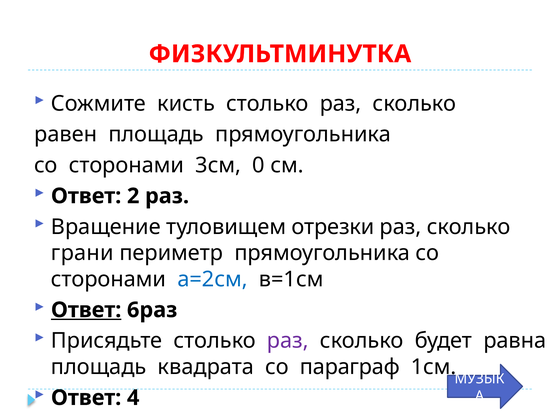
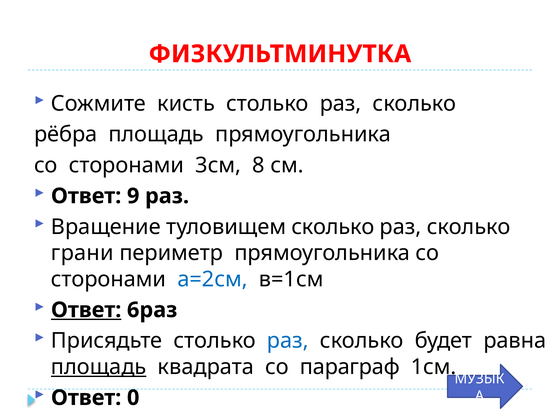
равен: равен -> рёбра
0: 0 -> 8
2: 2 -> 9
туловищем отрезки: отрезки -> сколько
раз at (288, 341) colour: purple -> blue
площадь at (99, 367) underline: none -> present
4: 4 -> 0
